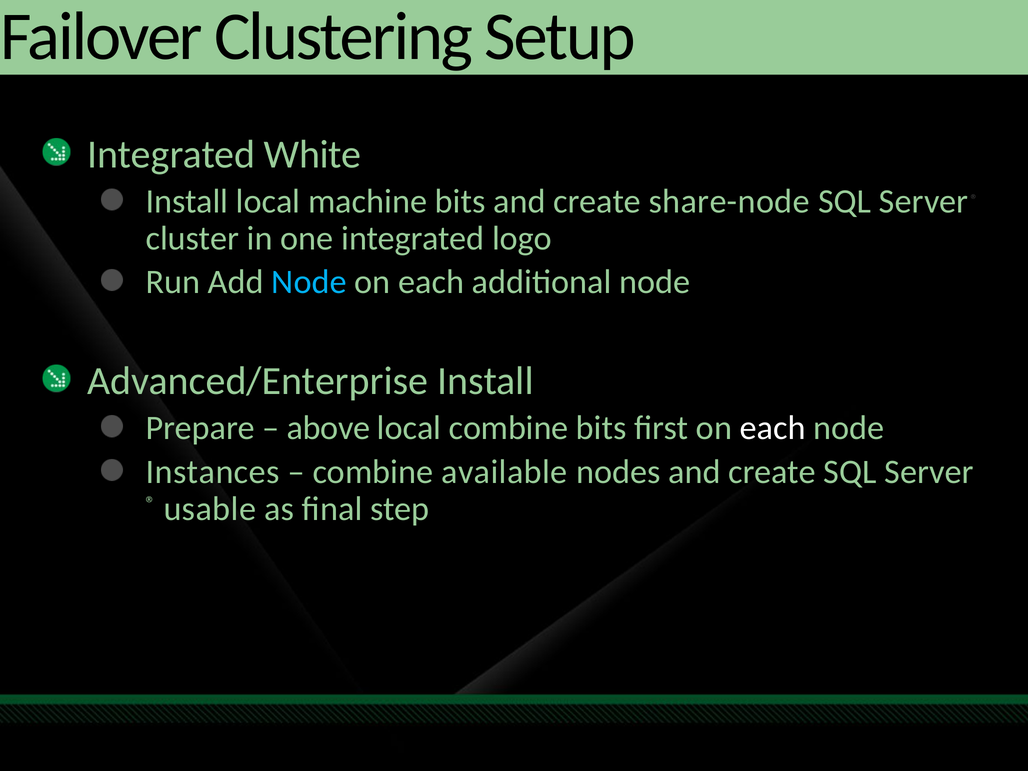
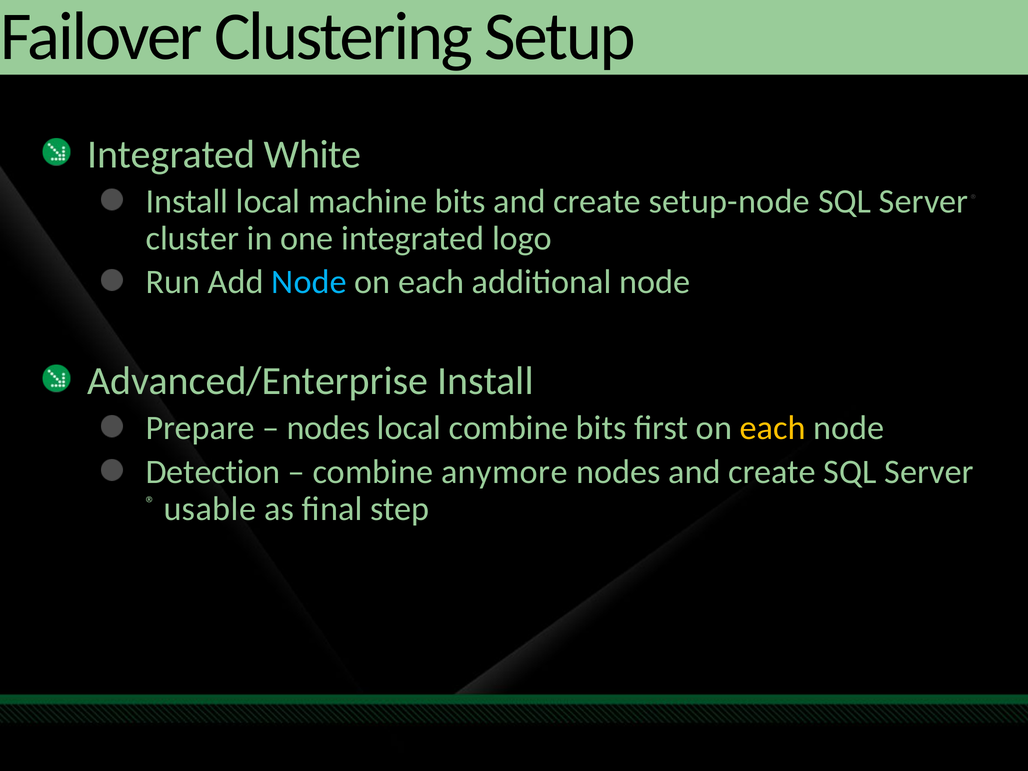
share-node: share-node -> setup-node
above at (328, 428): above -> nodes
each at (773, 428) colour: white -> yellow
Instances: Instances -> Detection
available: available -> anymore
